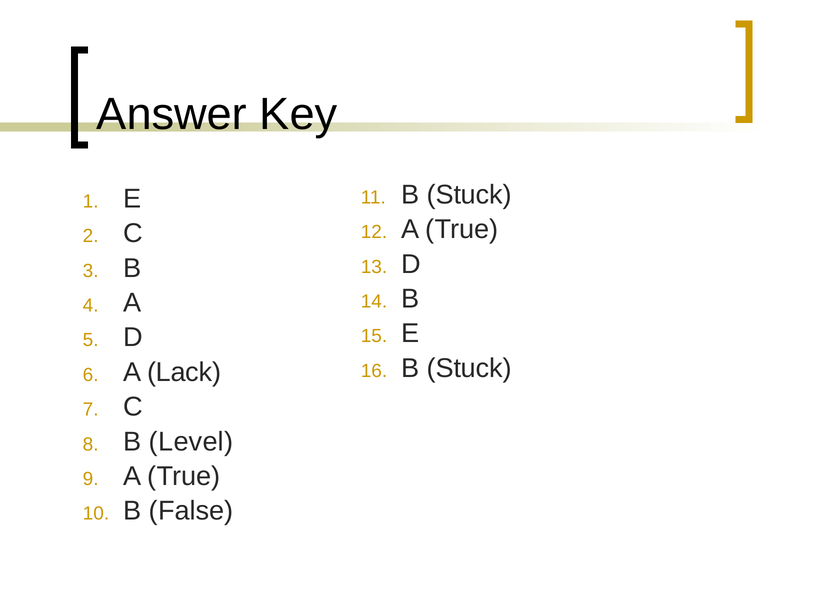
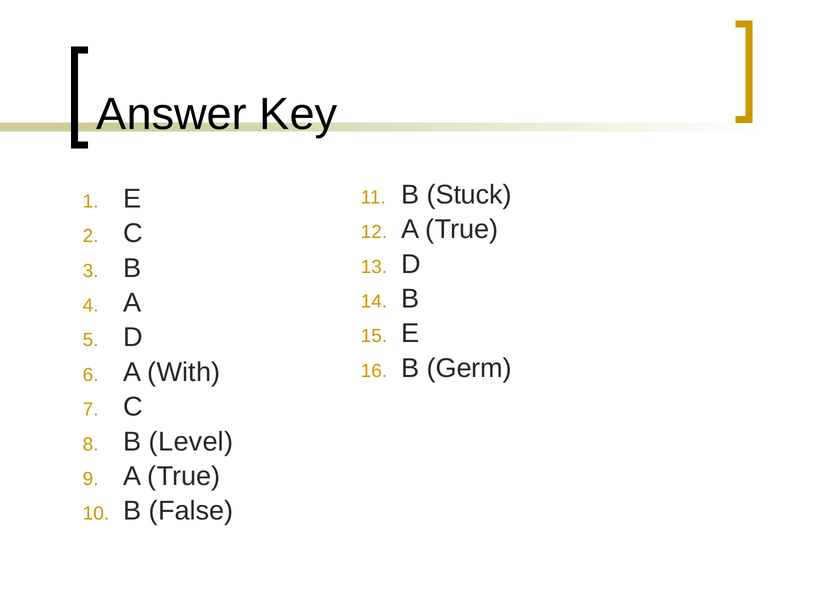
Stuck at (469, 368): Stuck -> Germ
Lack: Lack -> With
